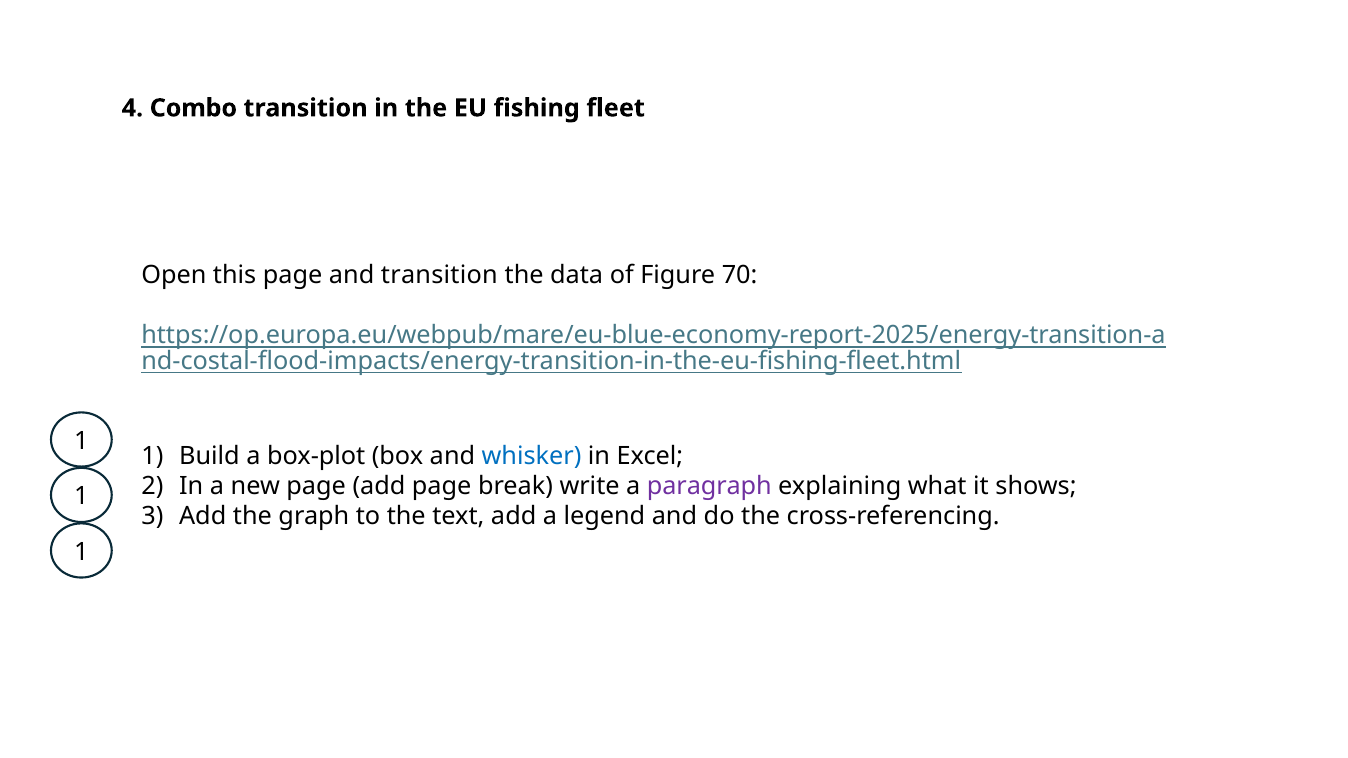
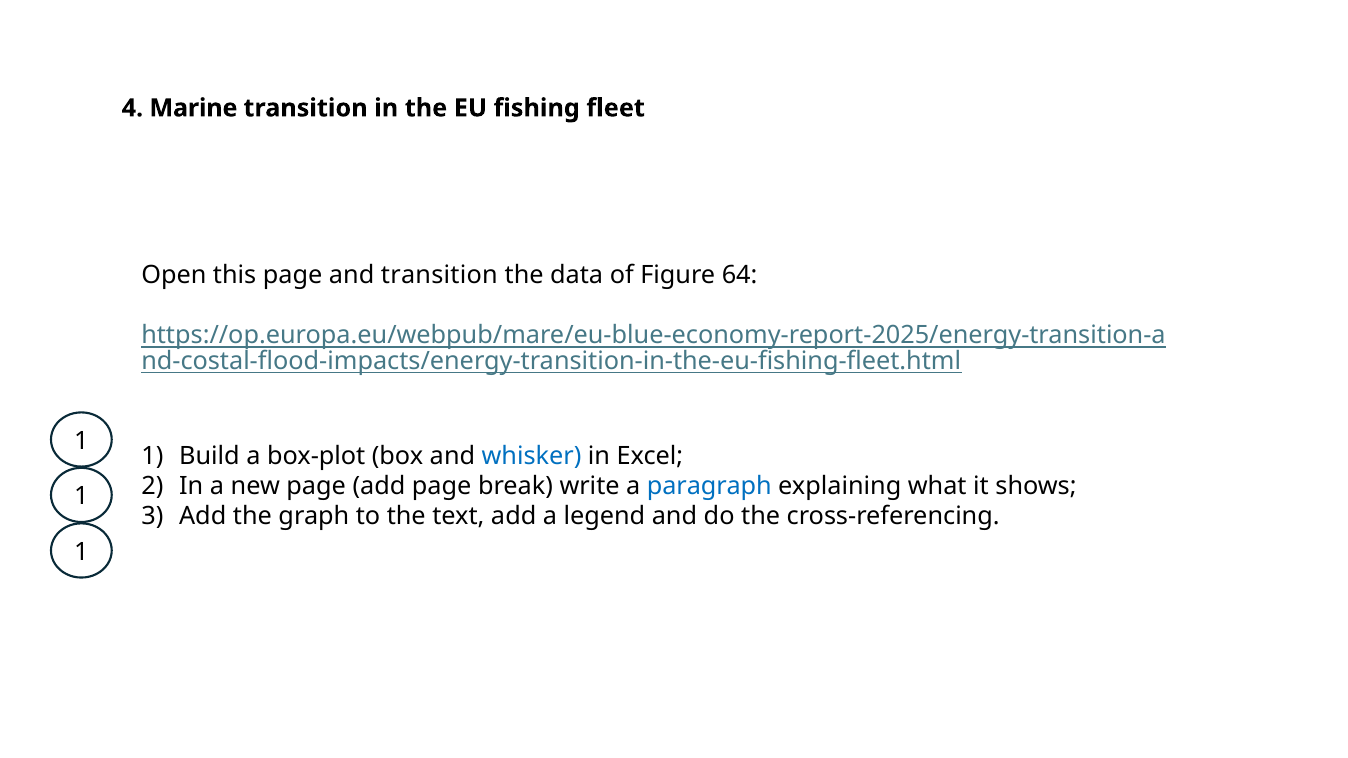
Combo: Combo -> Marine
70: 70 -> 64
paragraph colour: purple -> blue
